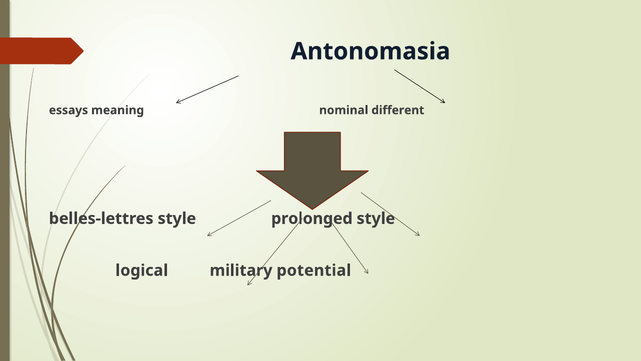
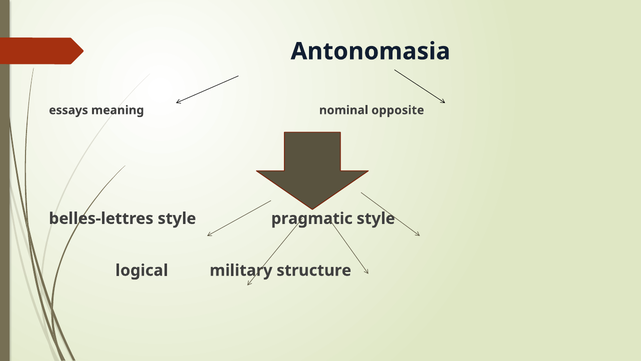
different: different -> opposite
prolonged: prolonged -> pragmatic
potential: potential -> structure
